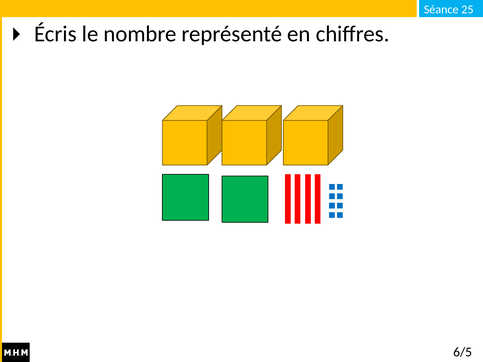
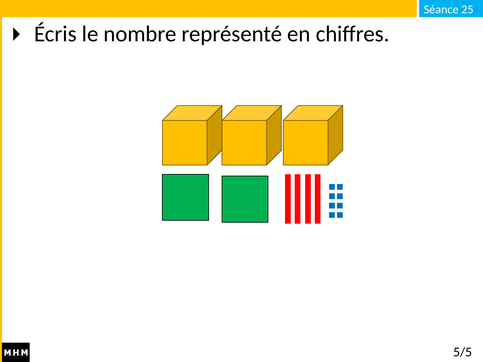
6/5: 6/5 -> 5/5
